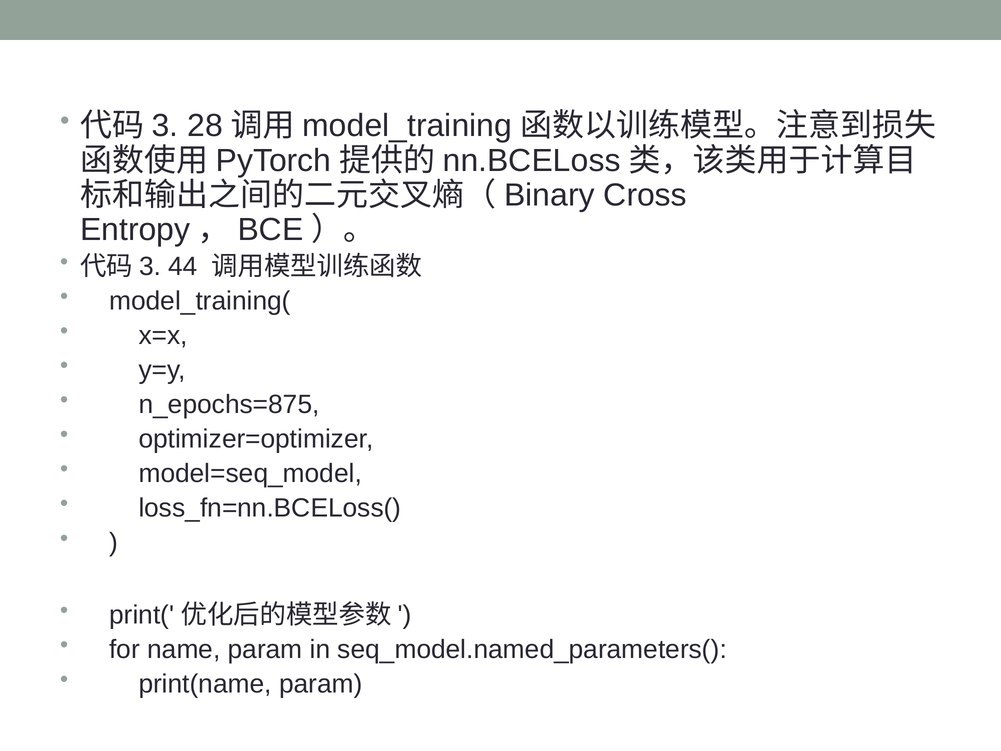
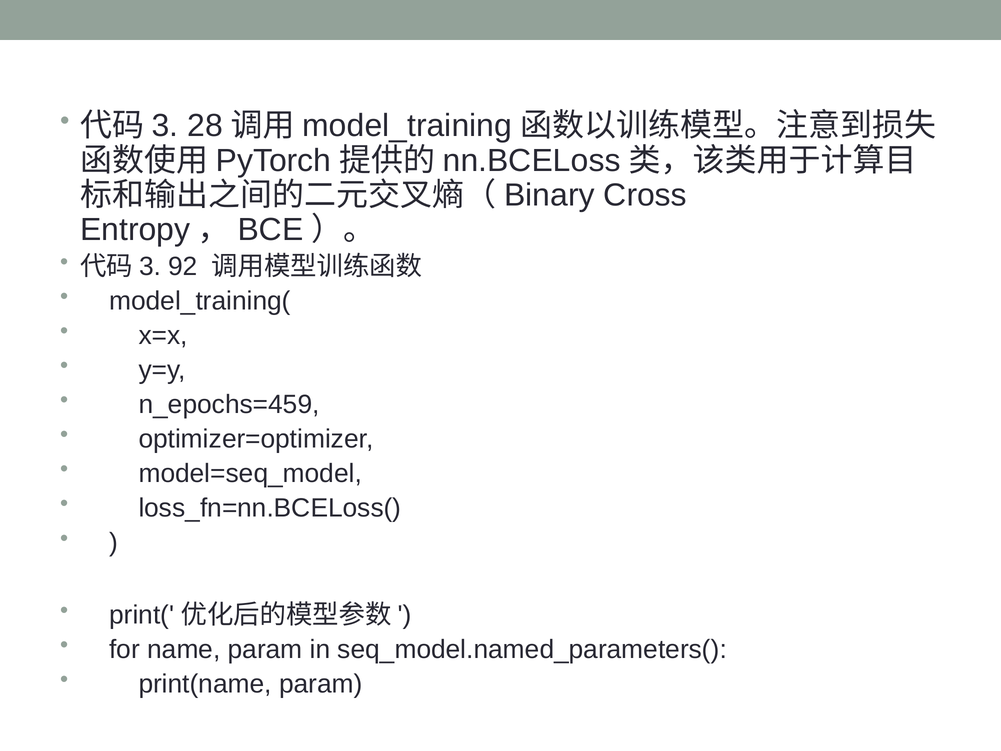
44: 44 -> 92
n_epochs=875: n_epochs=875 -> n_epochs=459
